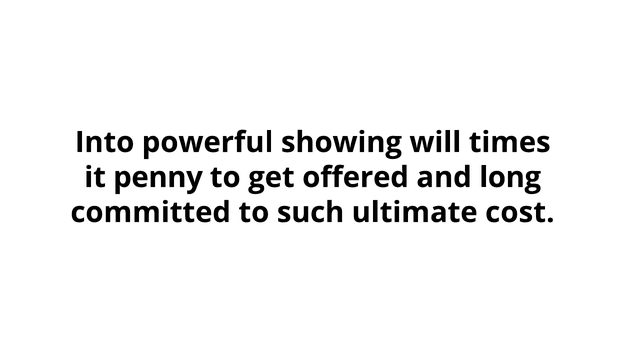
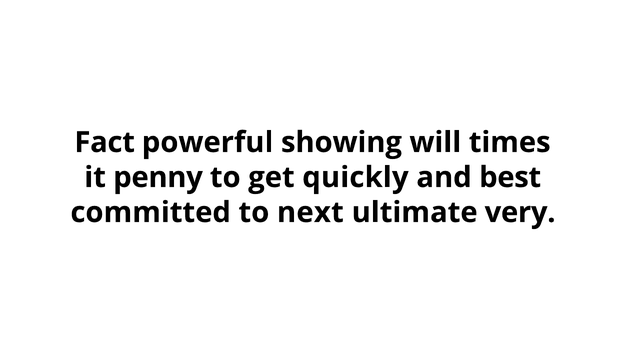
Into: Into -> Fact
offered: offered -> quickly
long: long -> best
such: such -> next
cost: cost -> very
